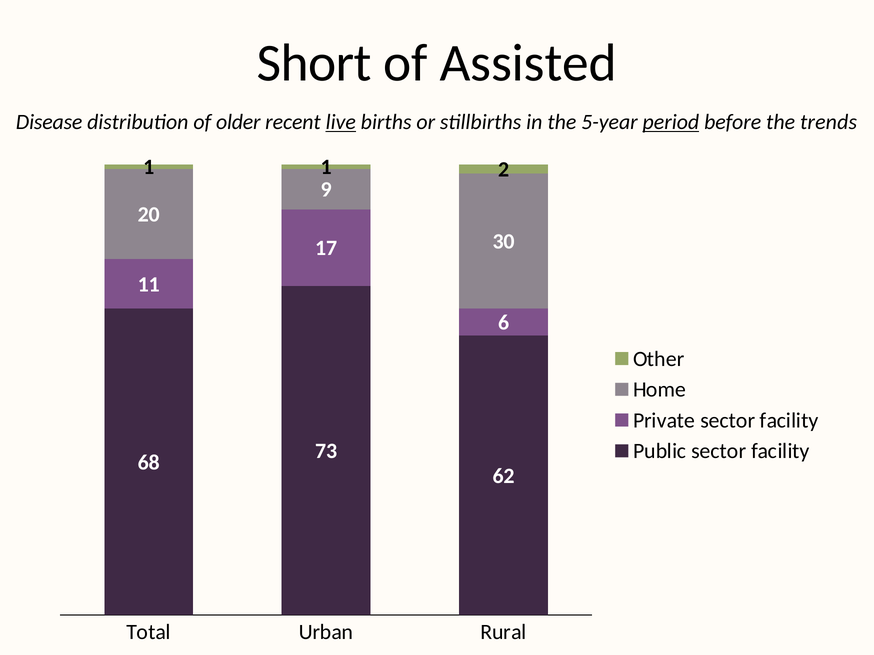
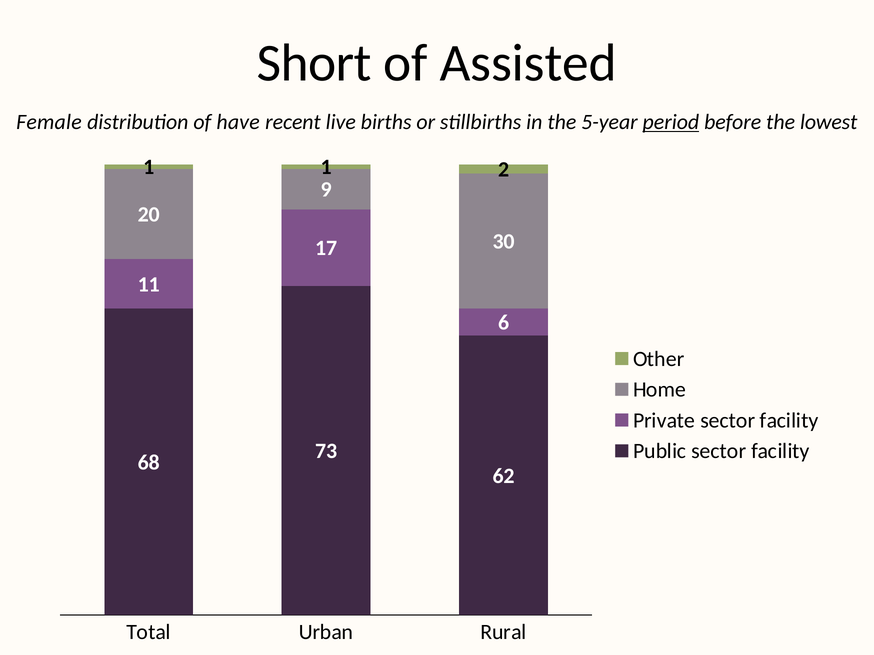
Disease: Disease -> Female
older: older -> have
live underline: present -> none
trends: trends -> lowest
